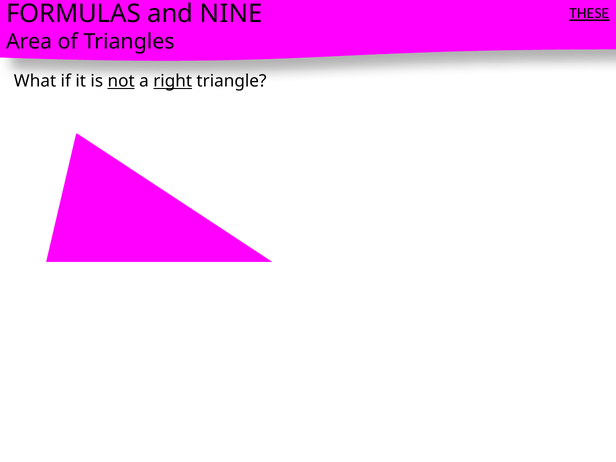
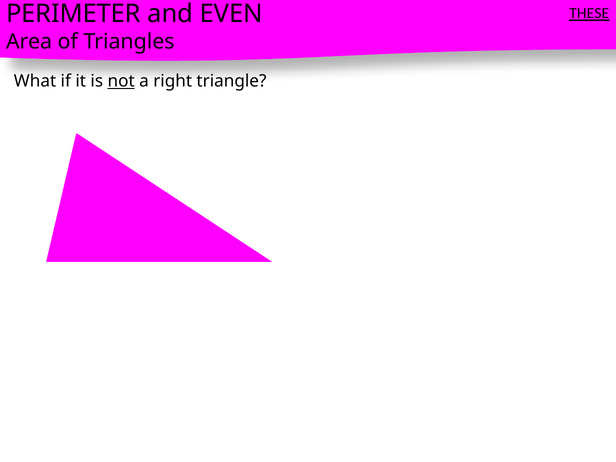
FORMULAS: FORMULAS -> PERIMETER
NINE: NINE -> EVEN
right underline: present -> none
